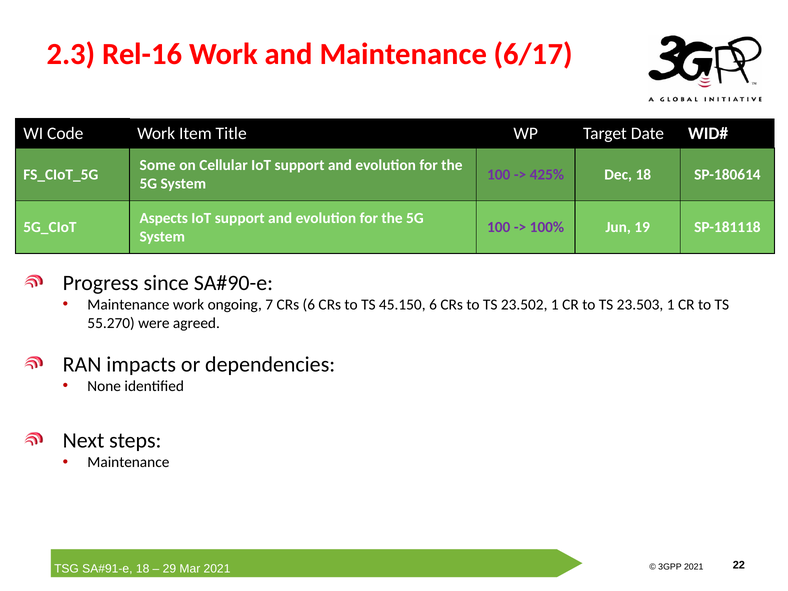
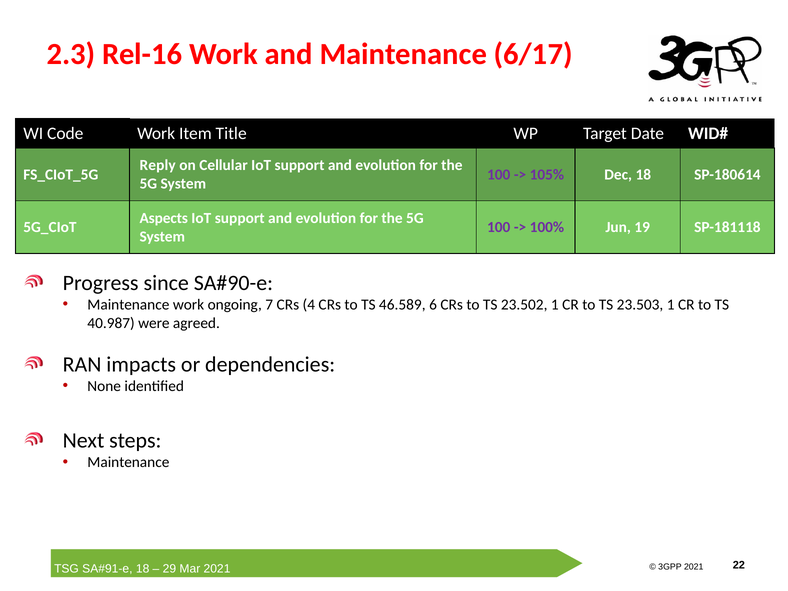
Some: Some -> Reply
425%: 425% -> 105%
CRs 6: 6 -> 4
45.150: 45.150 -> 46.589
55.270: 55.270 -> 40.987
